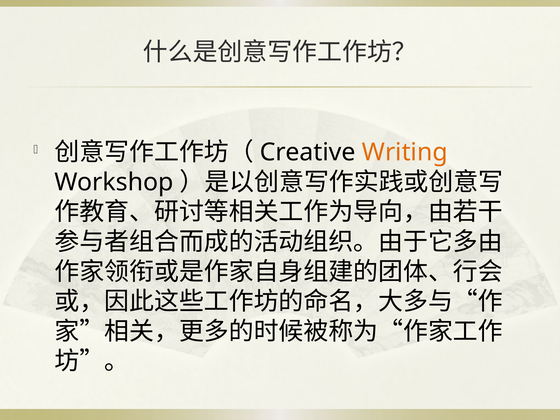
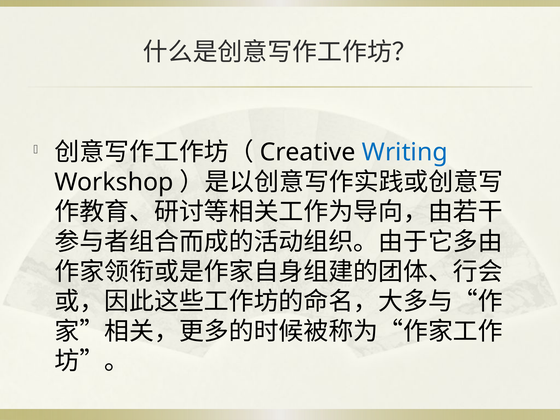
Writing colour: orange -> blue
